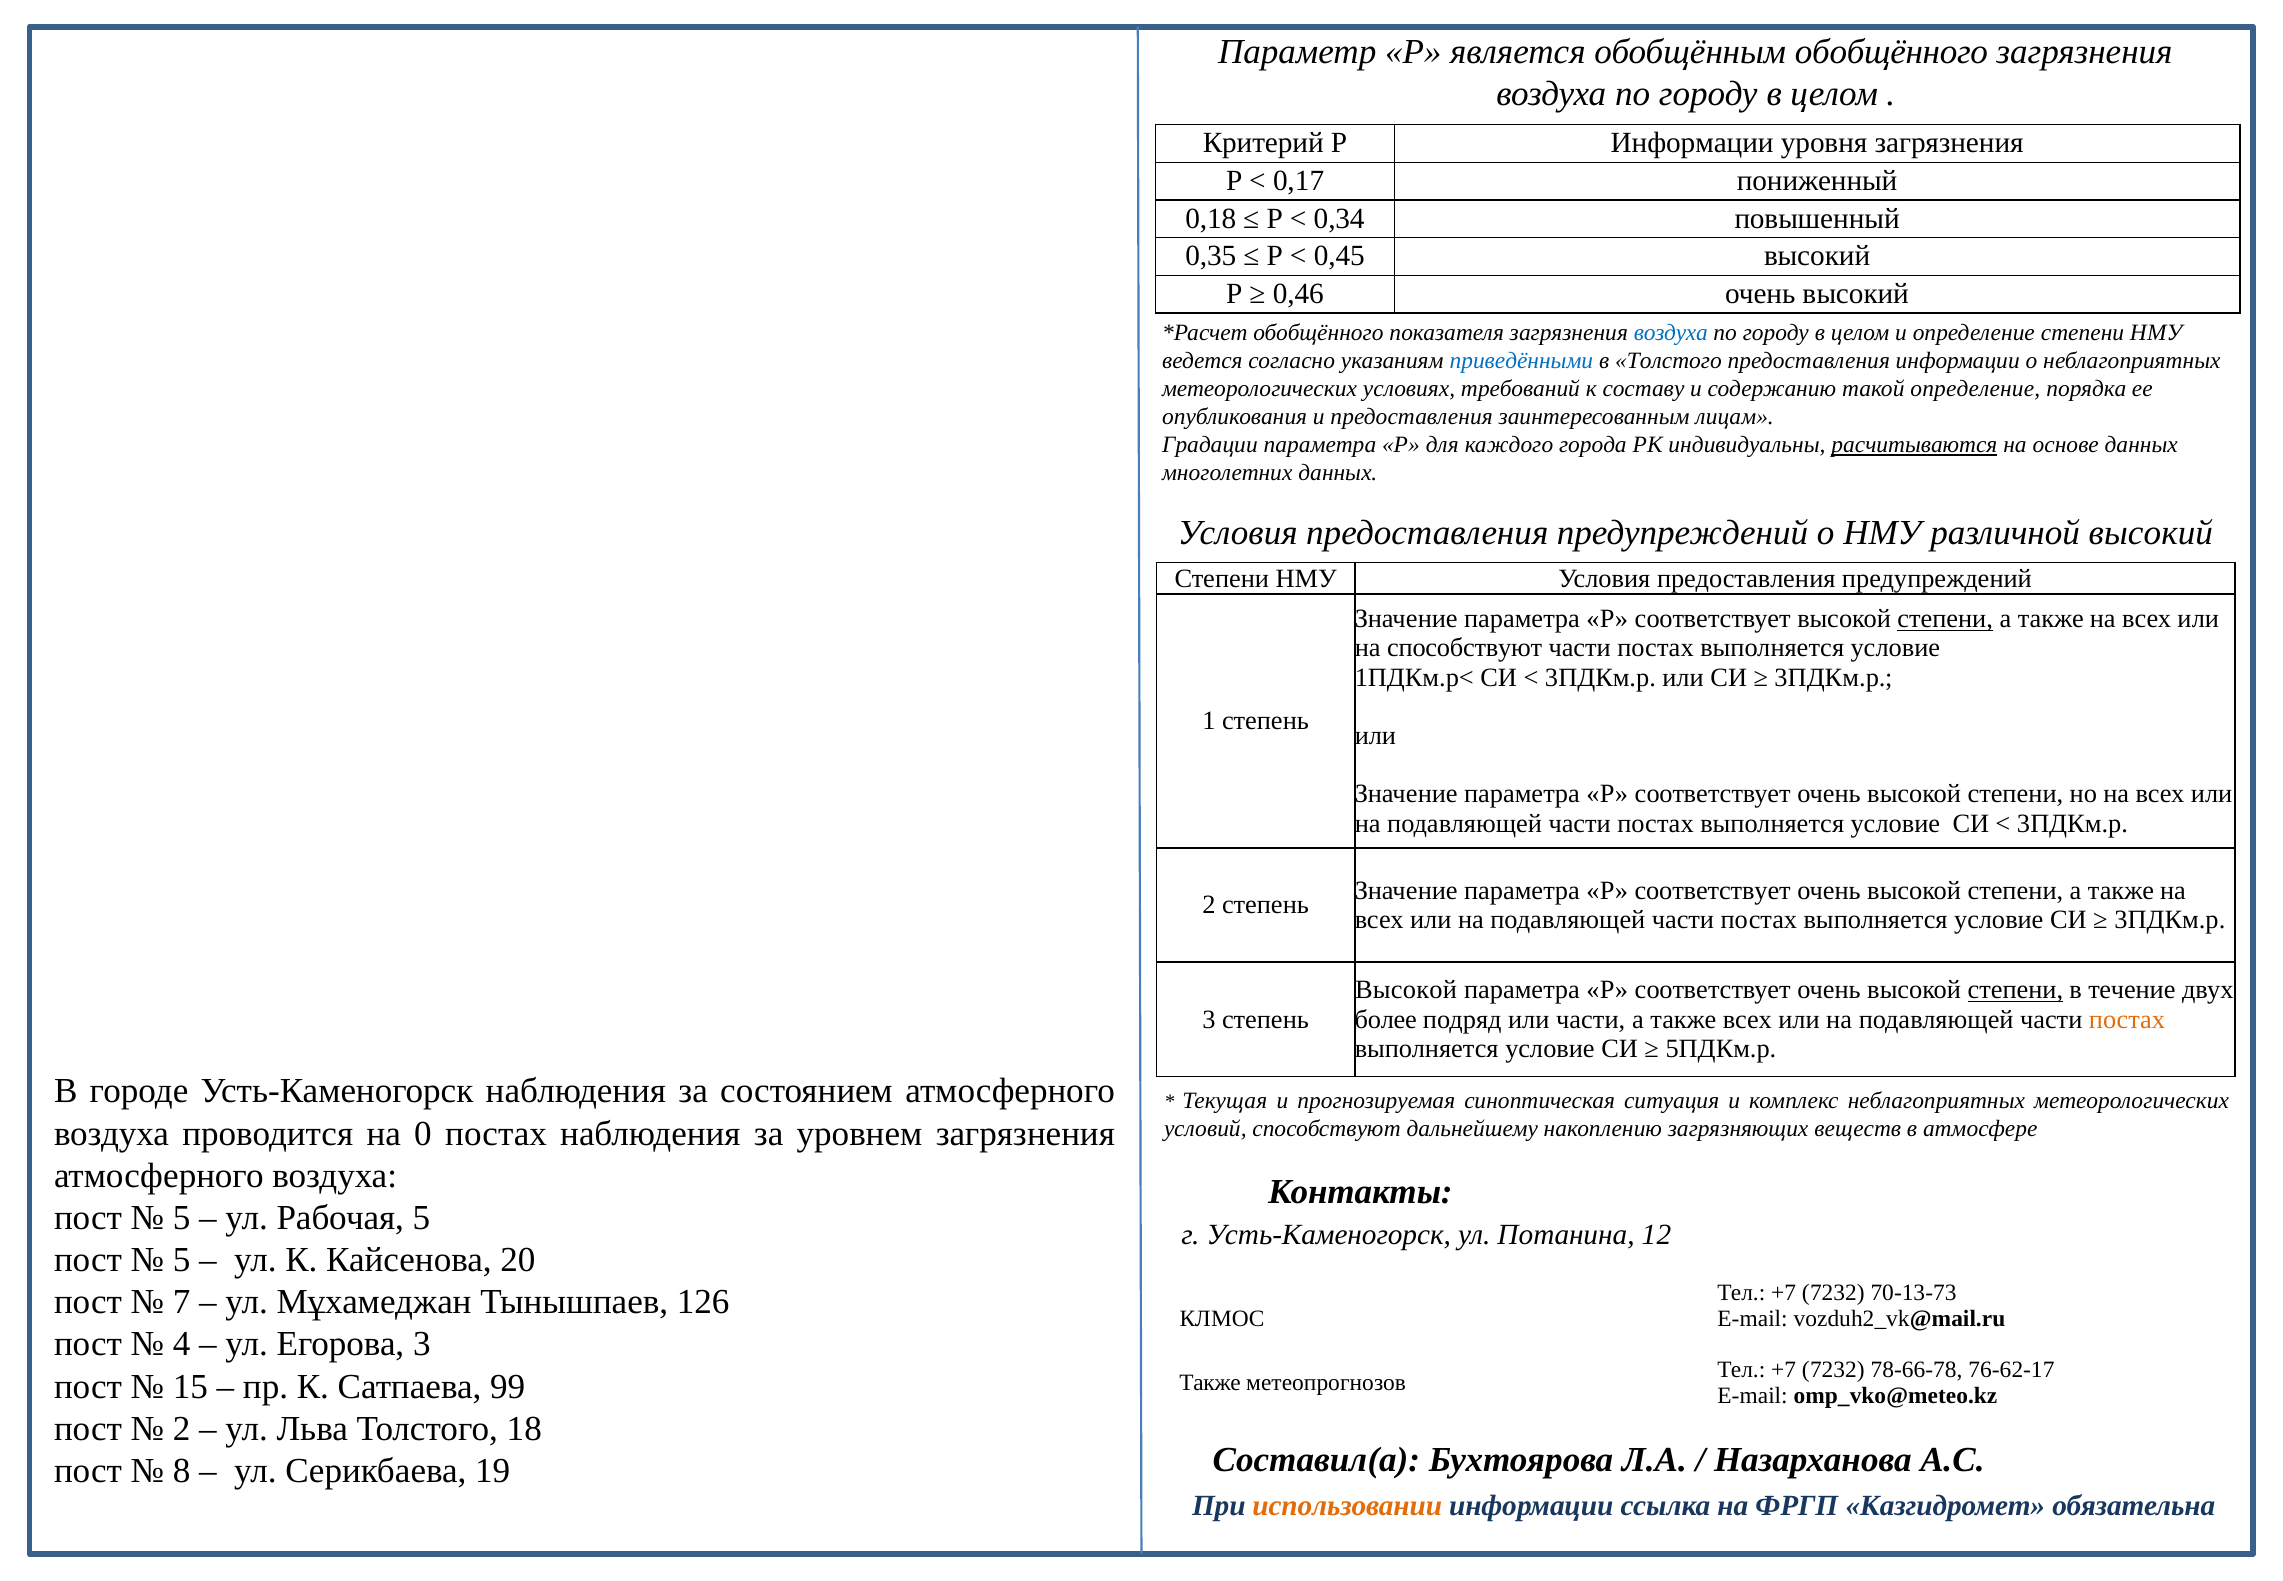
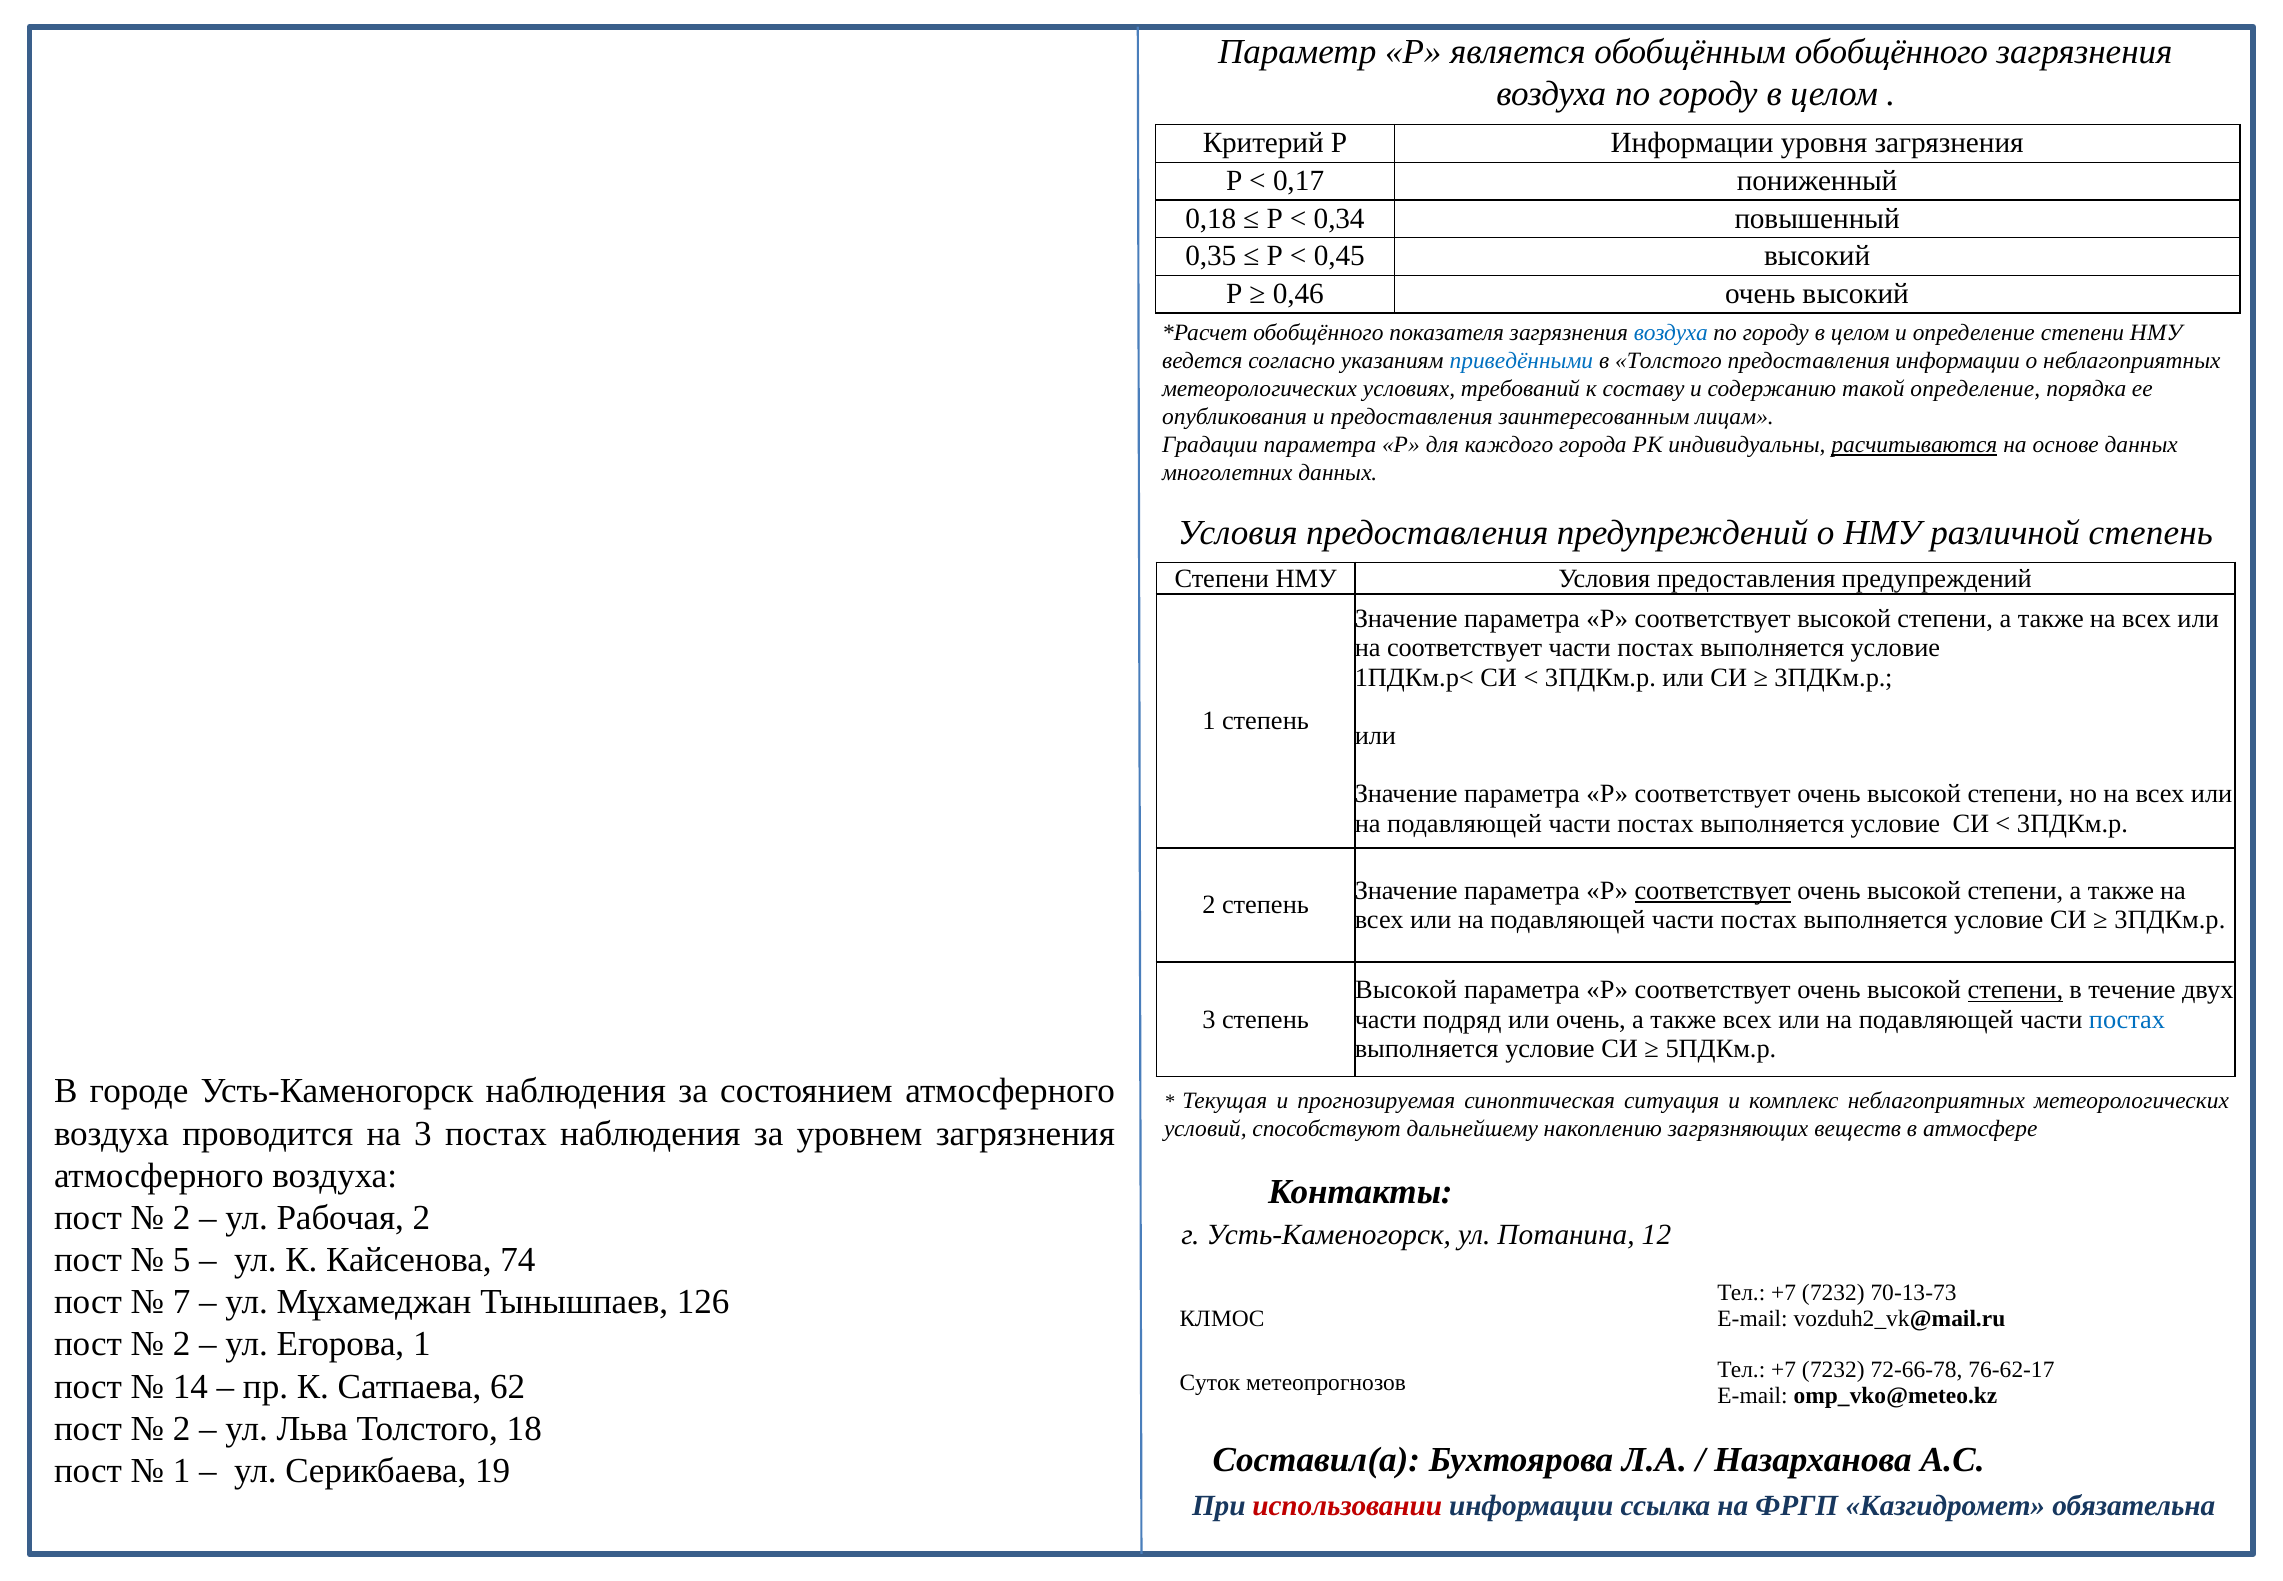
различной высокий: высокий -> степень
степени at (1945, 619) underline: present -> none
на способствуют: способствуют -> соответствует
соответствует at (1713, 890) underline: none -> present
более at (1386, 1019): более -> части
или части: части -> очень
постах at (2127, 1019) colour: orange -> blue
на 0: 0 -> 3
5 at (182, 1217): 5 -> 2
Рабочая 5: 5 -> 2
20: 20 -> 74
4 at (182, 1344): 4 -> 2
Егорова 3: 3 -> 1
78-66-78: 78-66-78 -> 72-66-78
15: 15 -> 14
99: 99 -> 62
Также at (1210, 1383): Также -> Суток
8 at (182, 1470): 8 -> 1
использовании colour: orange -> red
